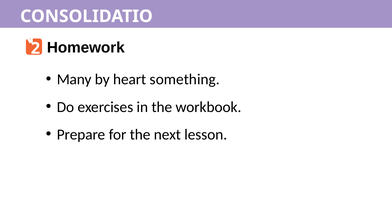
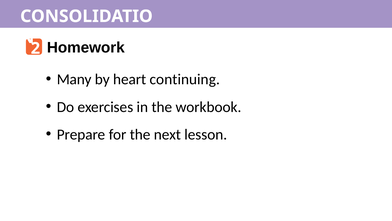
something: something -> continuing
